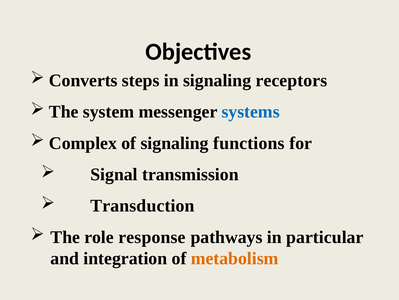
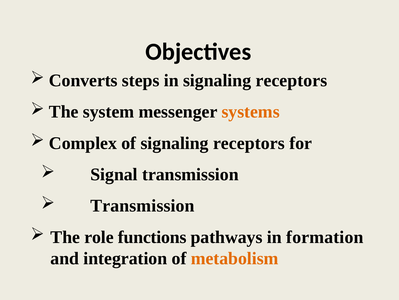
systems colour: blue -> orange
of signaling functions: functions -> receptors
Transduction at (142, 205): Transduction -> Transmission
response: response -> functions
particular: particular -> formation
